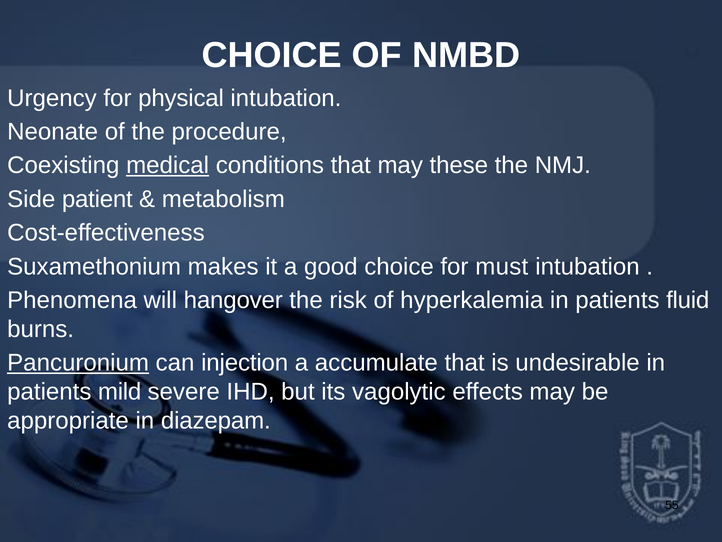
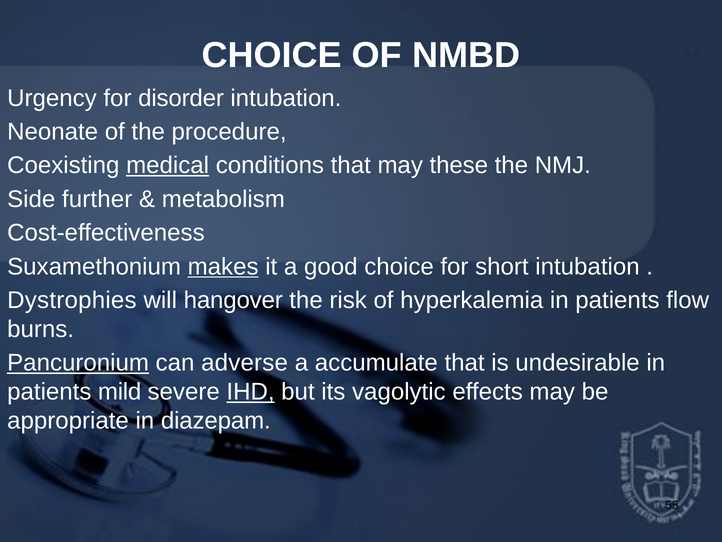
physical: physical -> disorder
patient: patient -> further
makes underline: none -> present
must: must -> short
Phenomena: Phenomena -> Dystrophies
fluid: fluid -> flow
injection: injection -> adverse
IHD underline: none -> present
